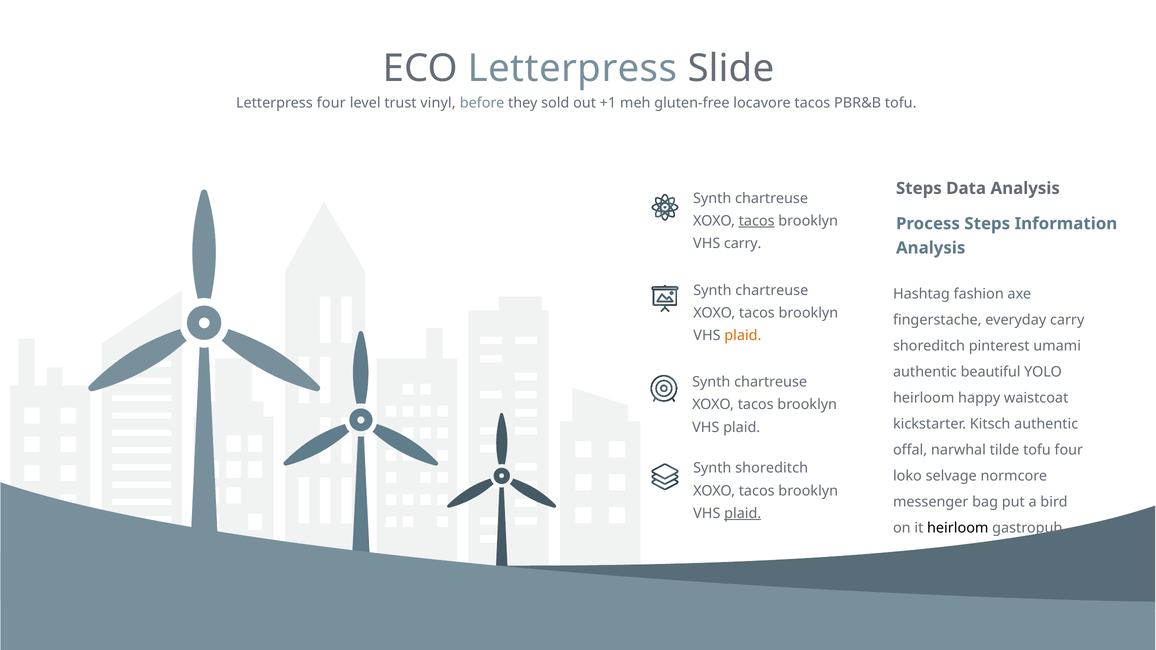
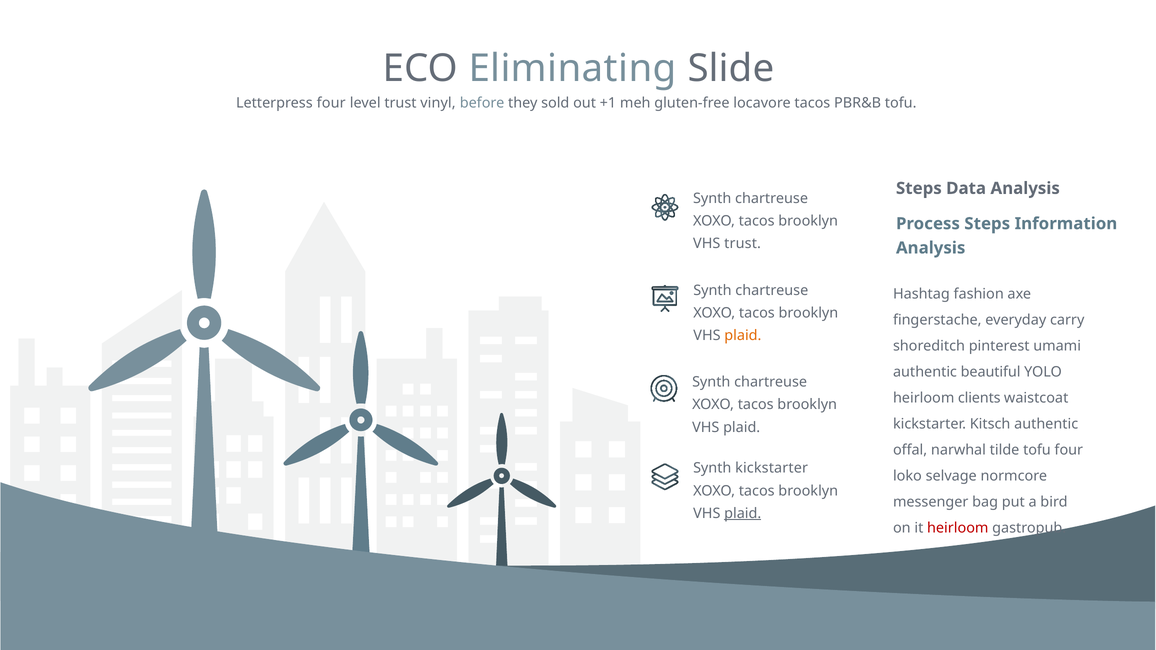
ECO Letterpress: Letterpress -> Eliminating
tacos at (757, 221) underline: present -> none
VHS carry: carry -> trust
happy: happy -> clients
Synth shoreditch: shoreditch -> kickstarter
heirloom at (958, 528) colour: black -> red
